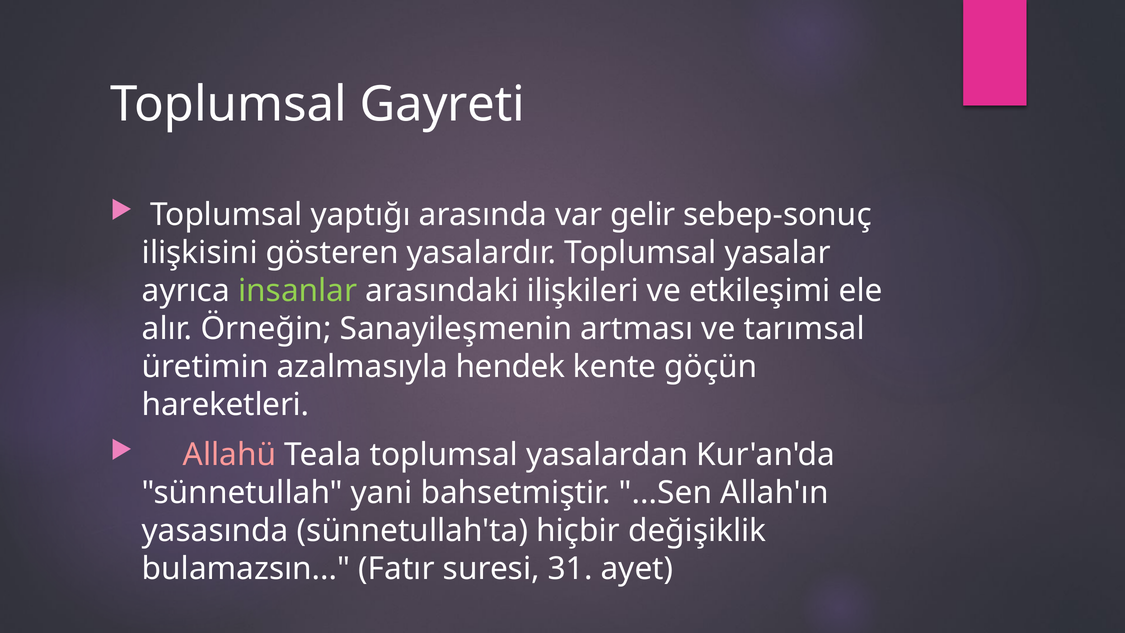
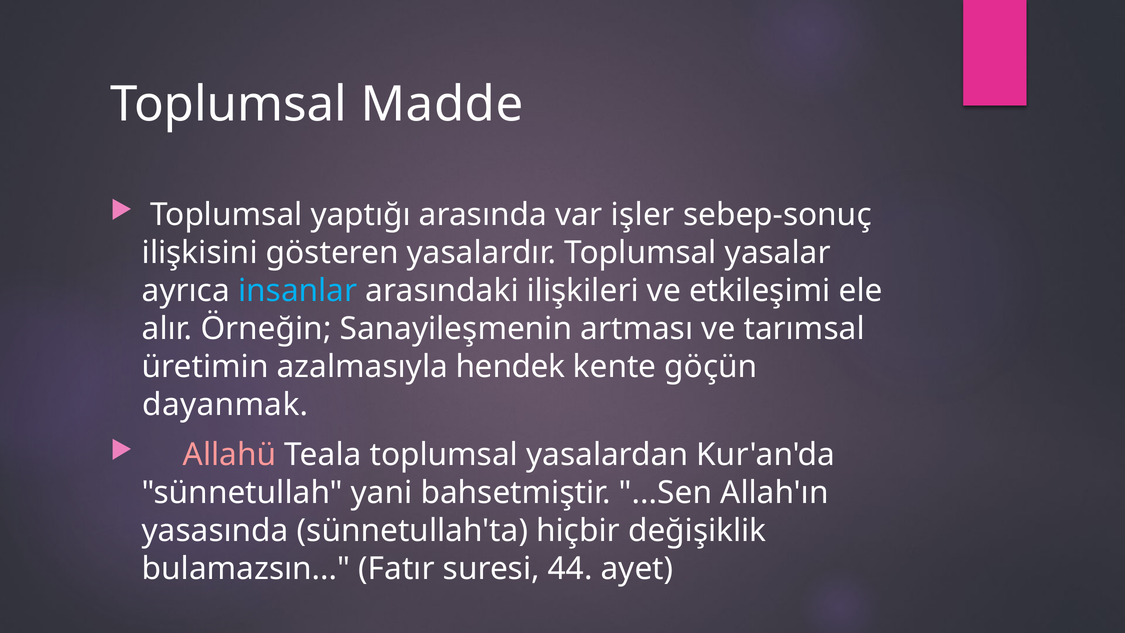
Gayreti: Gayreti -> Madde
gelir: gelir -> işler
insanlar colour: light green -> light blue
hareketleri: hareketleri -> dayanmak
31: 31 -> 44
